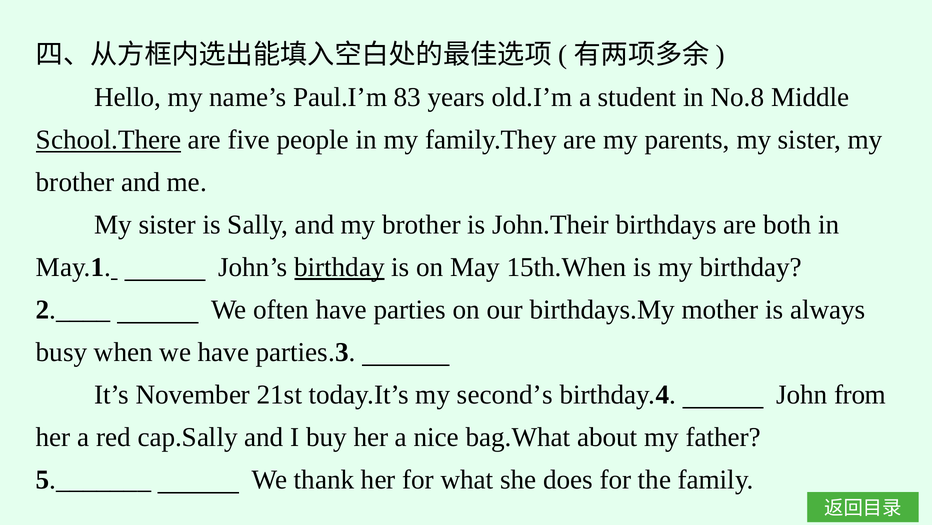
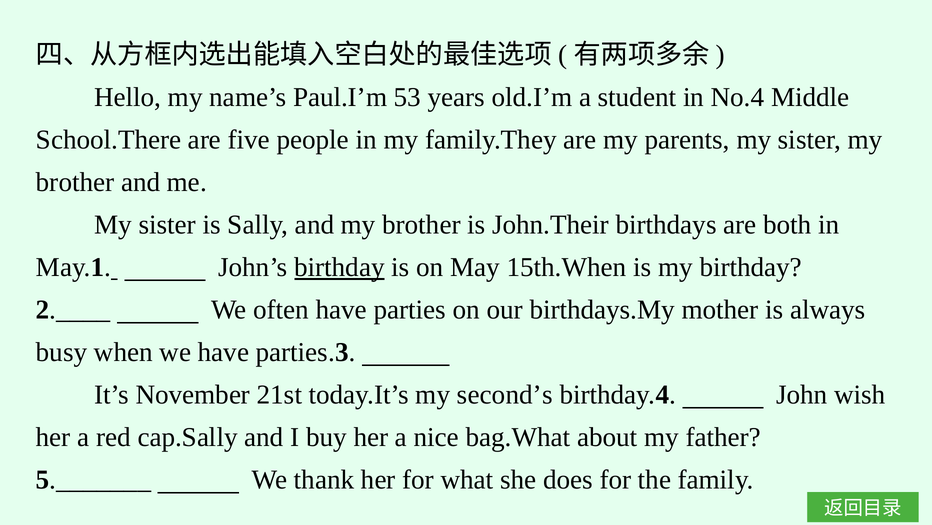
83: 83 -> 53
No.8: No.8 -> No.4
School.There underline: present -> none
from: from -> wish
